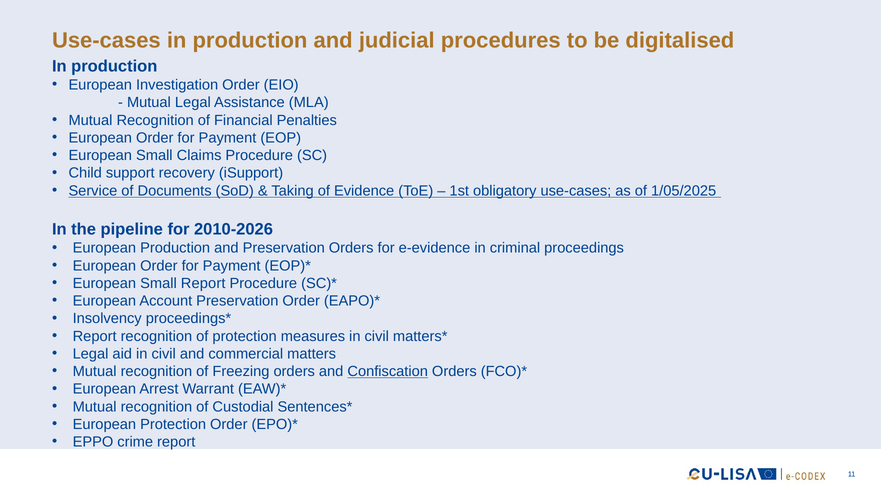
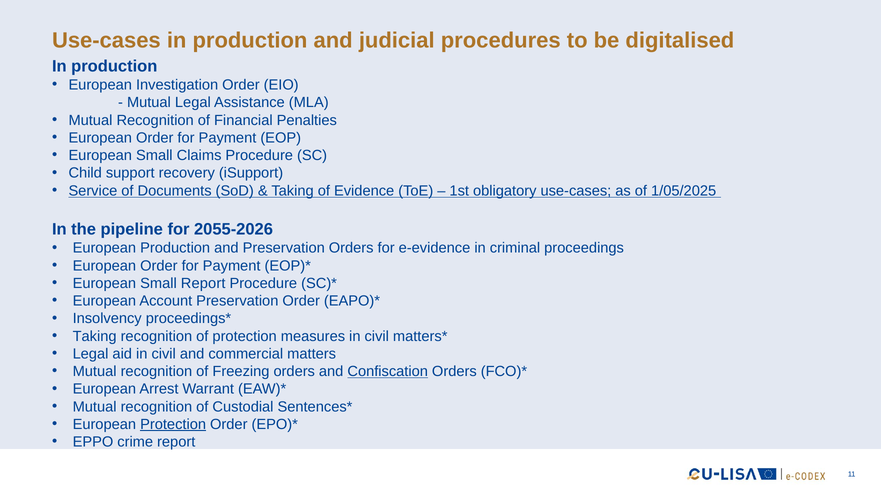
2010-2026: 2010-2026 -> 2055-2026
Report at (95, 336): Report -> Taking
Protection at (173, 424) underline: none -> present
